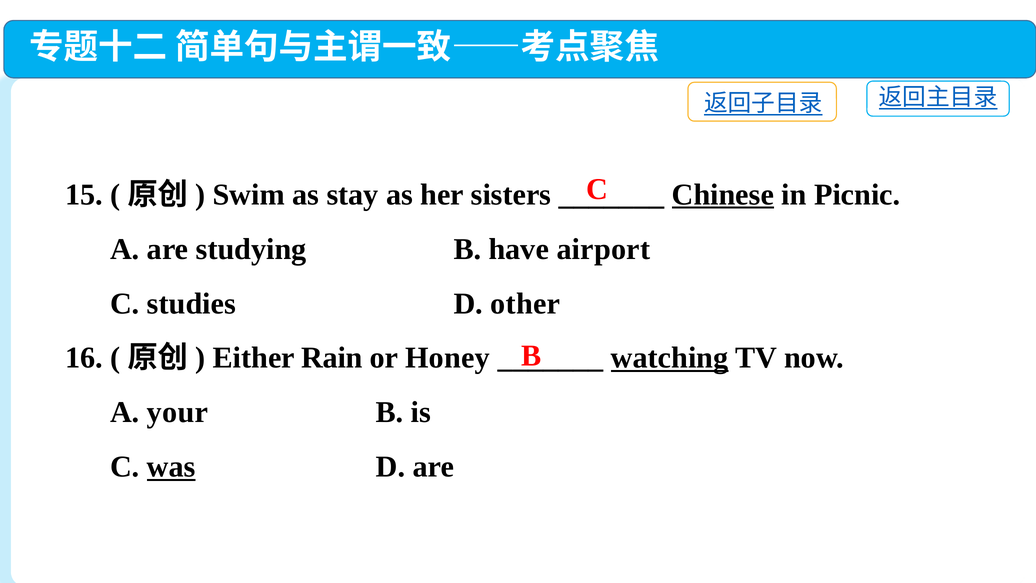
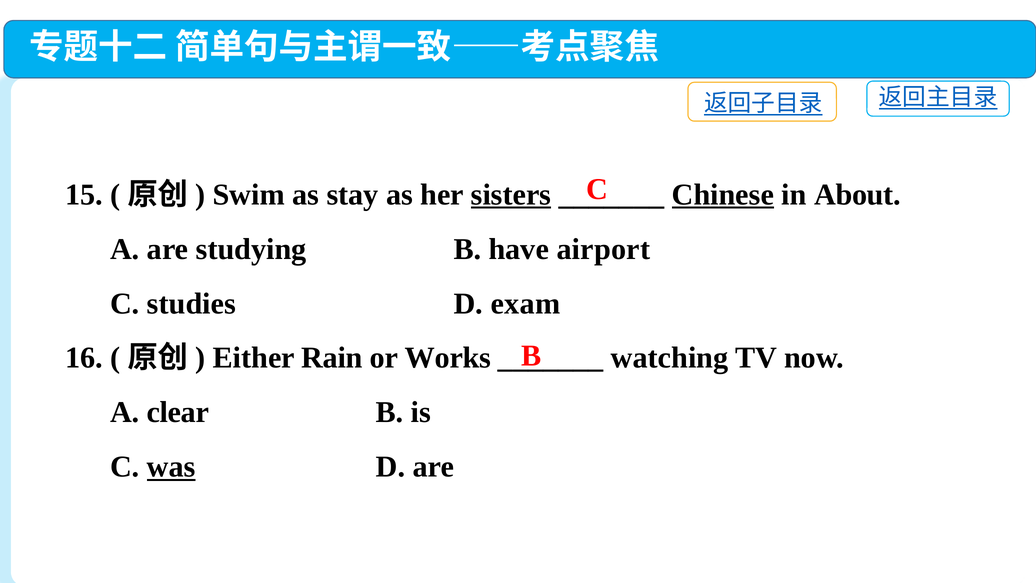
sisters underline: none -> present
Picnic: Picnic -> About
other: other -> exam
Honey: Honey -> Works
watching underline: present -> none
your: your -> clear
